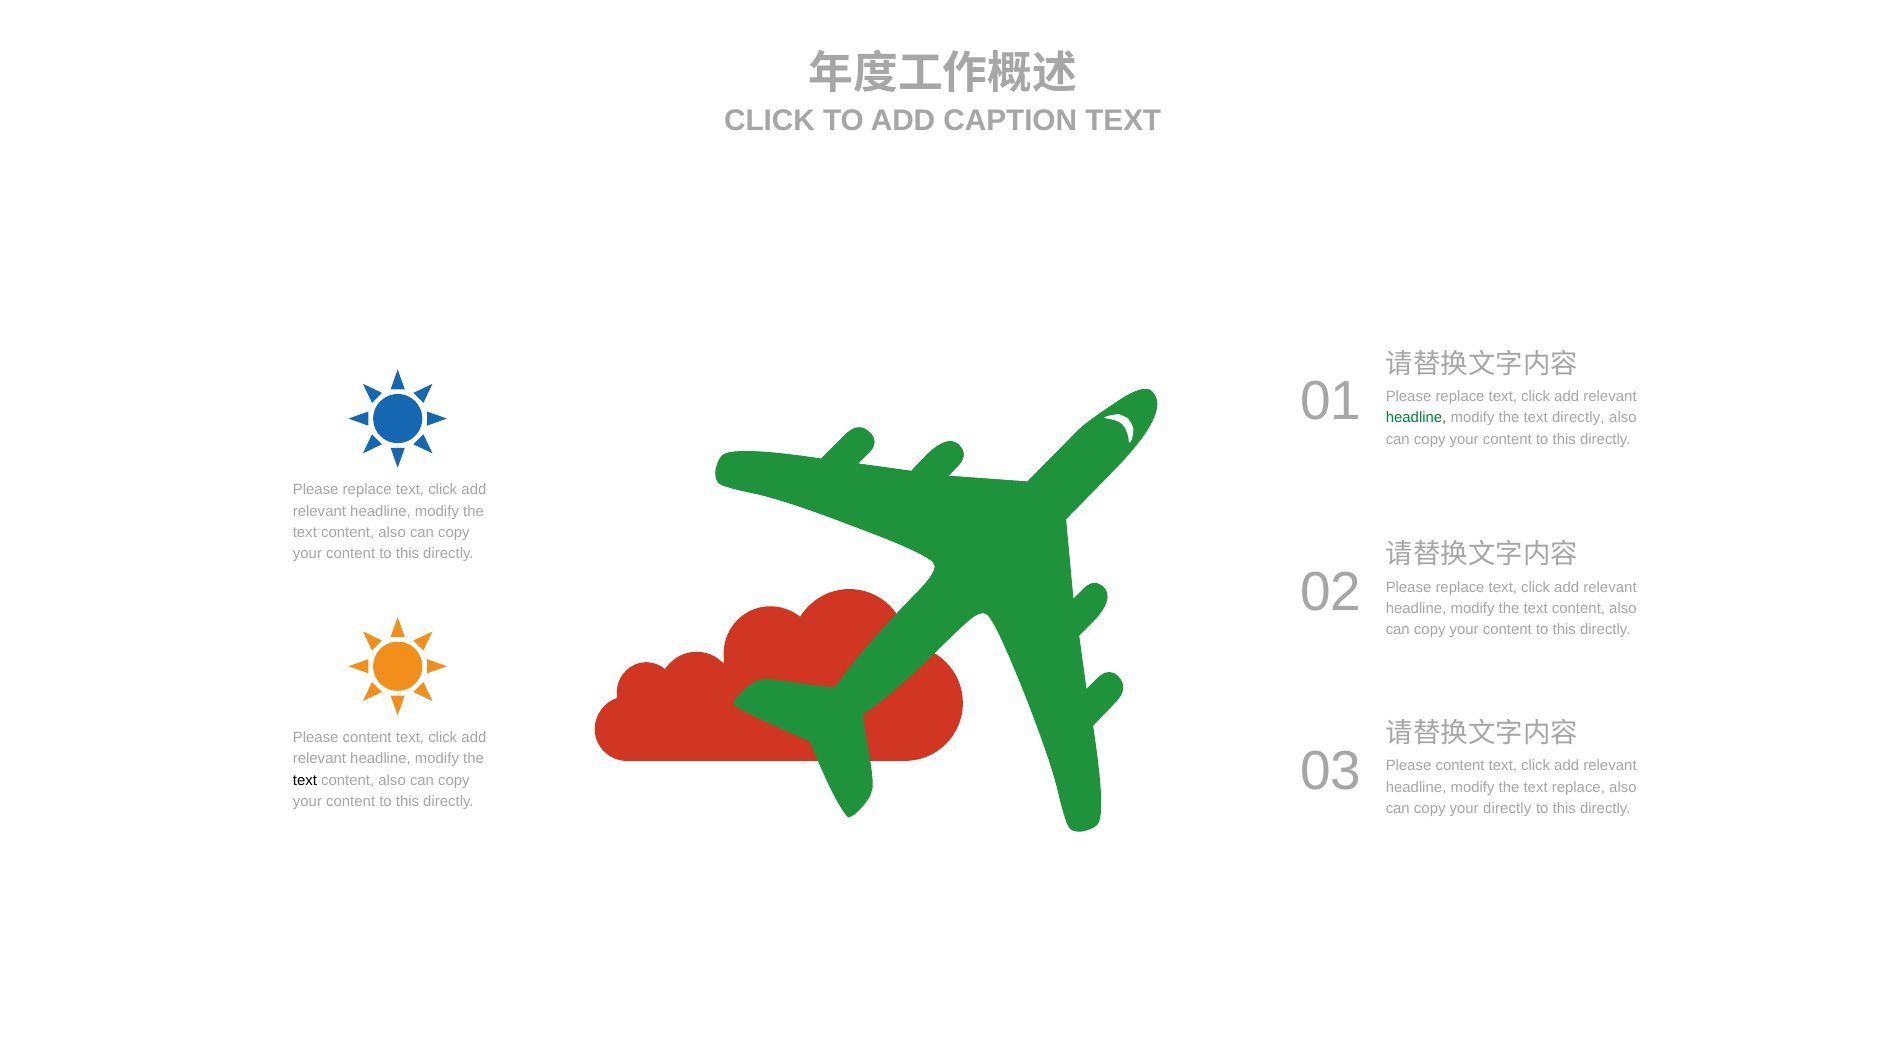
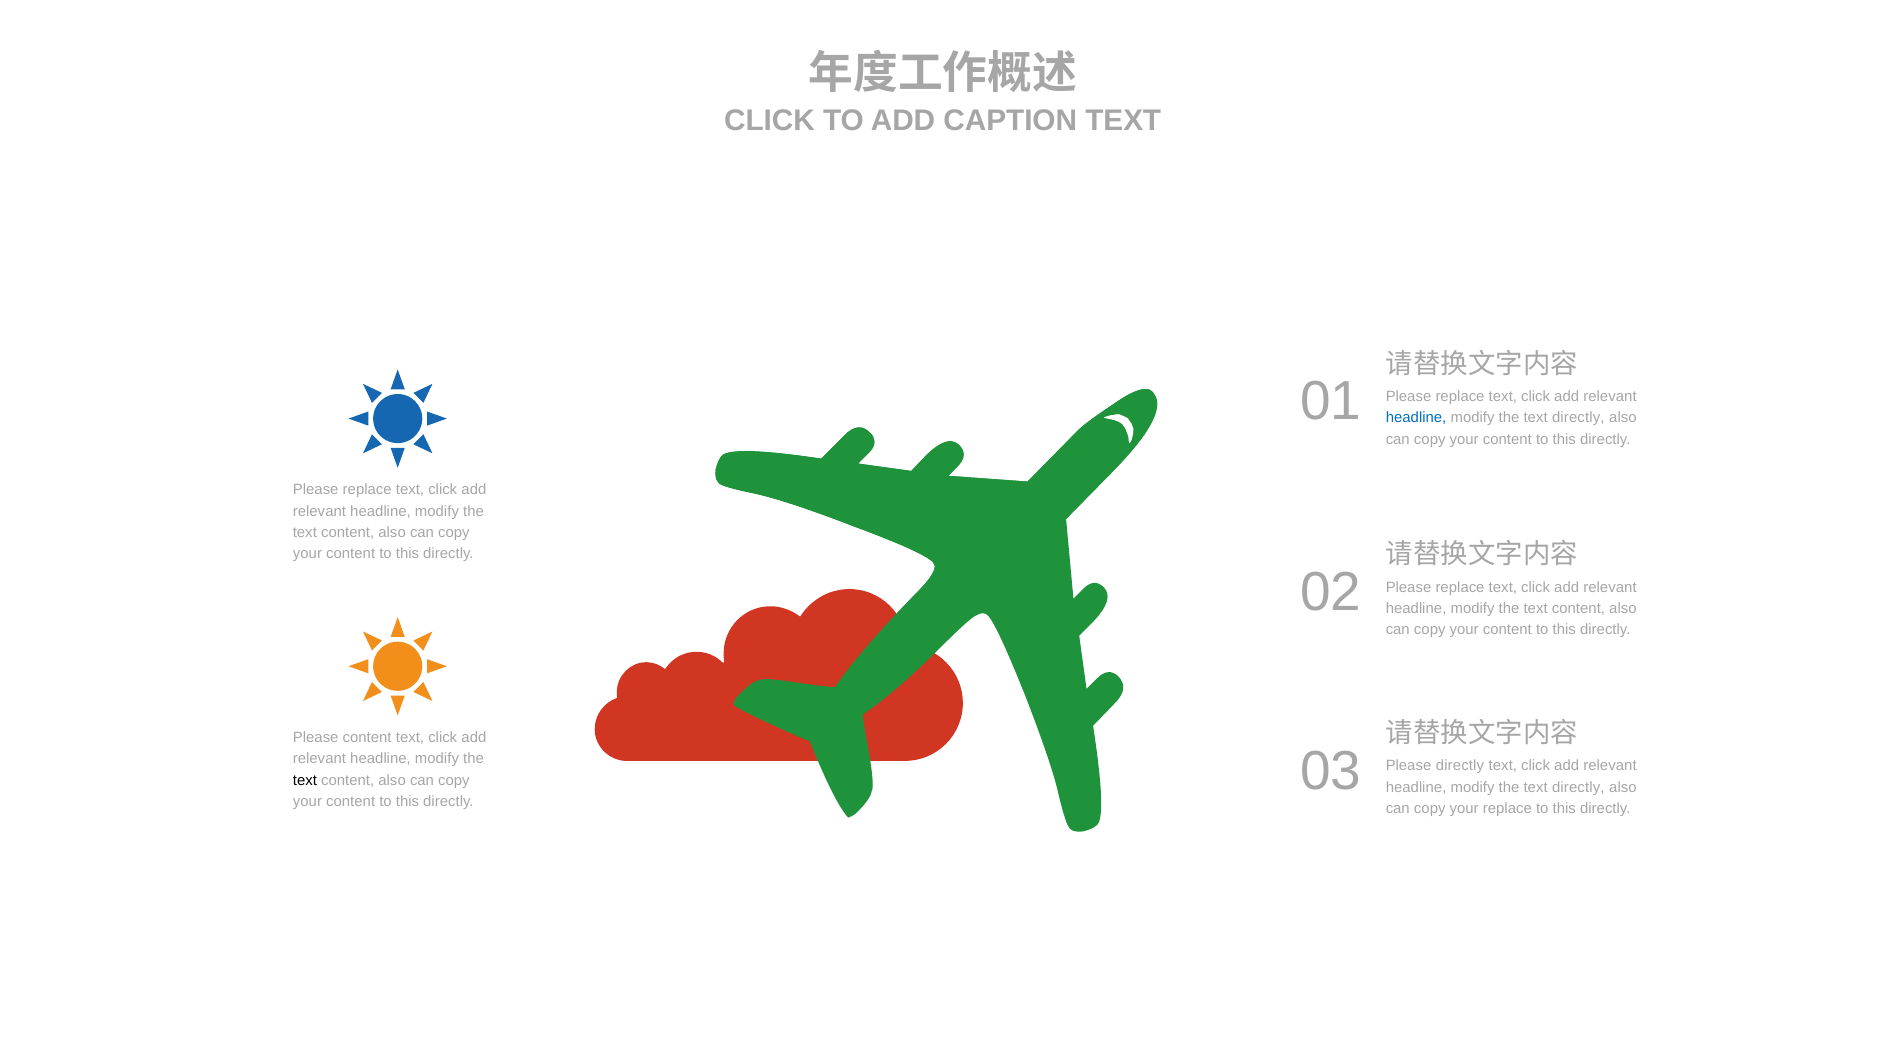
headline at (1416, 418) colour: green -> blue
03 Please content: content -> directly
replace at (1578, 787): replace -> directly
your directly: directly -> replace
